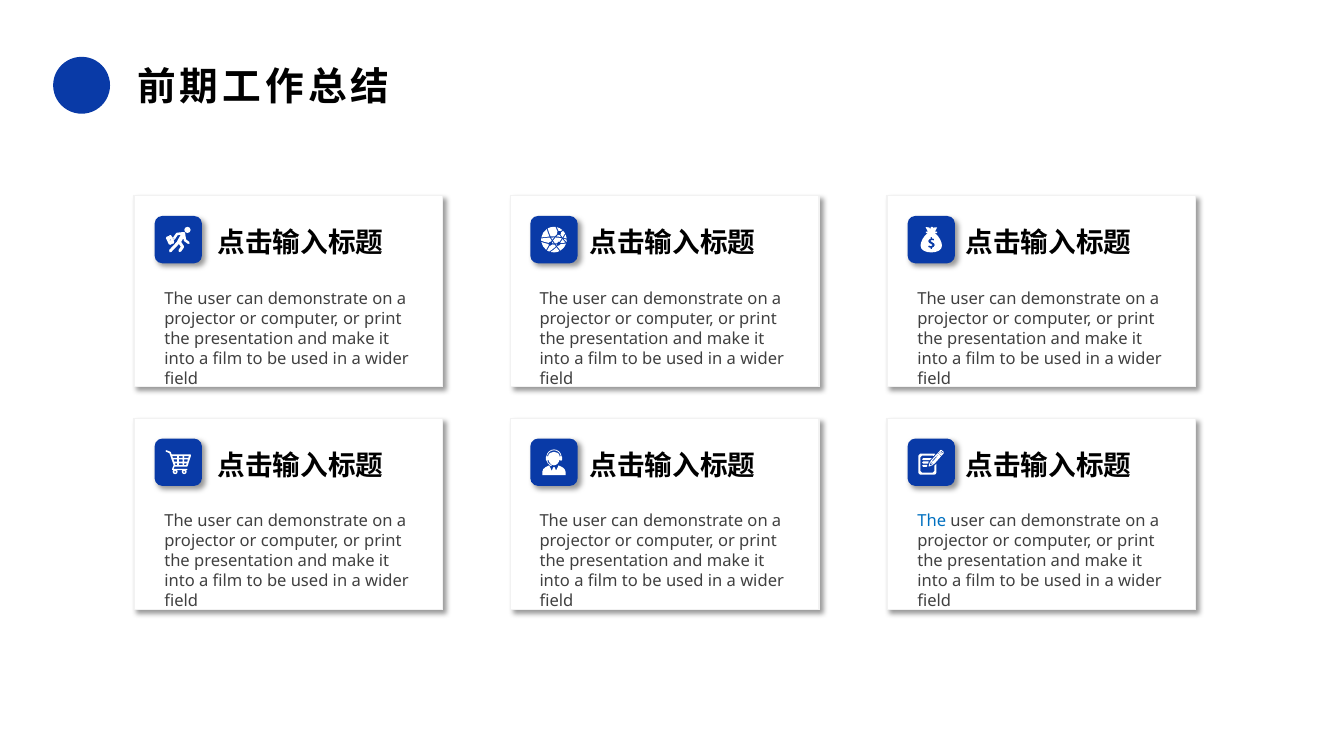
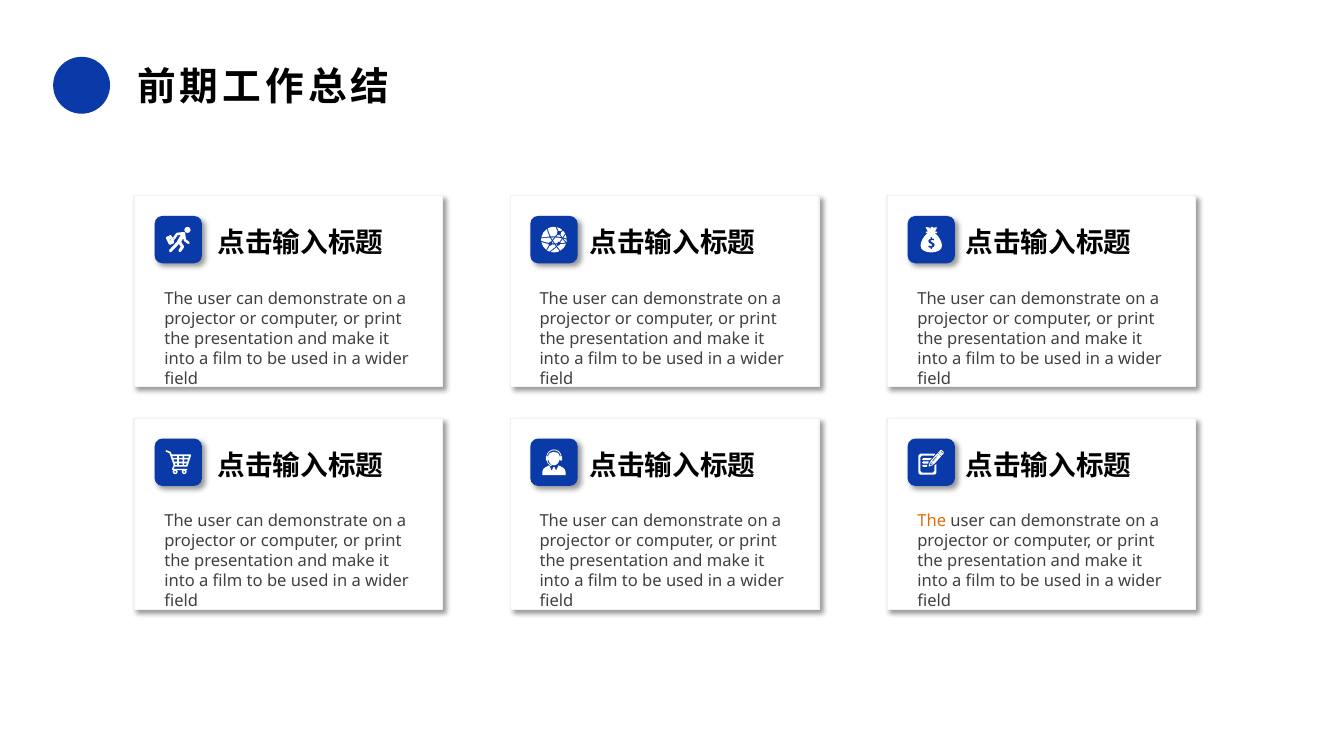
The at (932, 521) colour: blue -> orange
